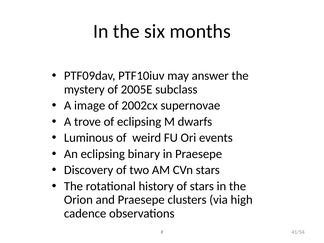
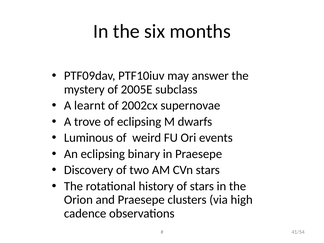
image: image -> learnt
